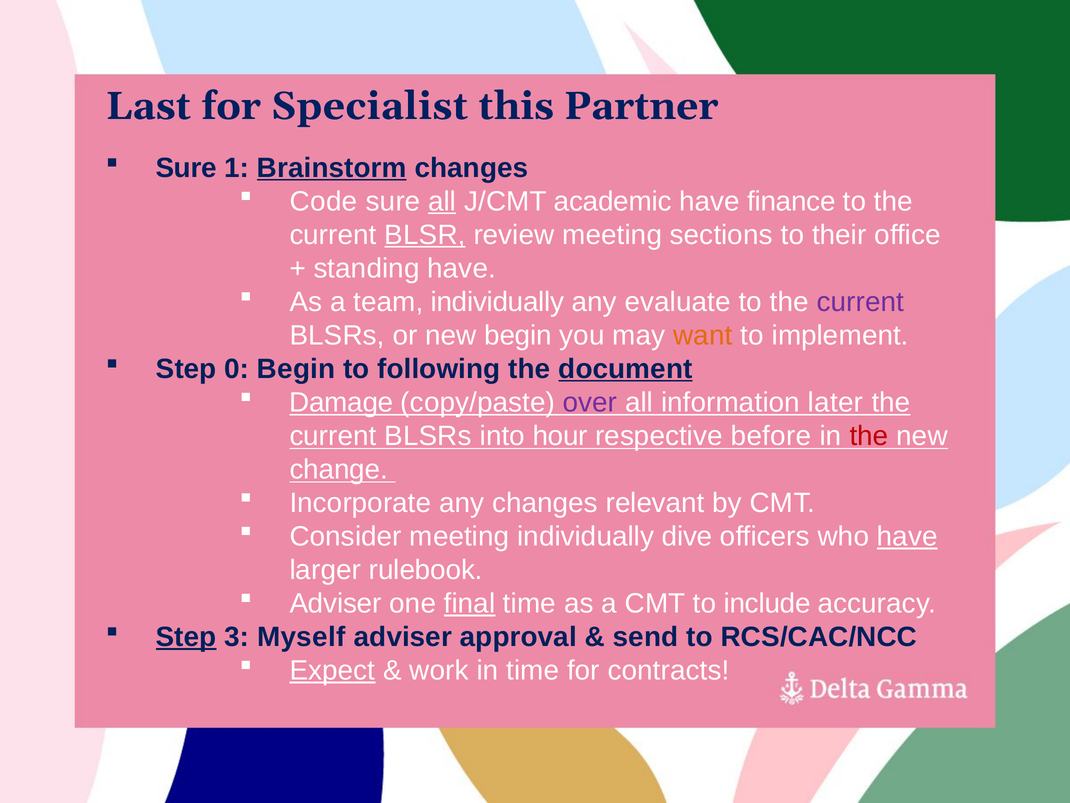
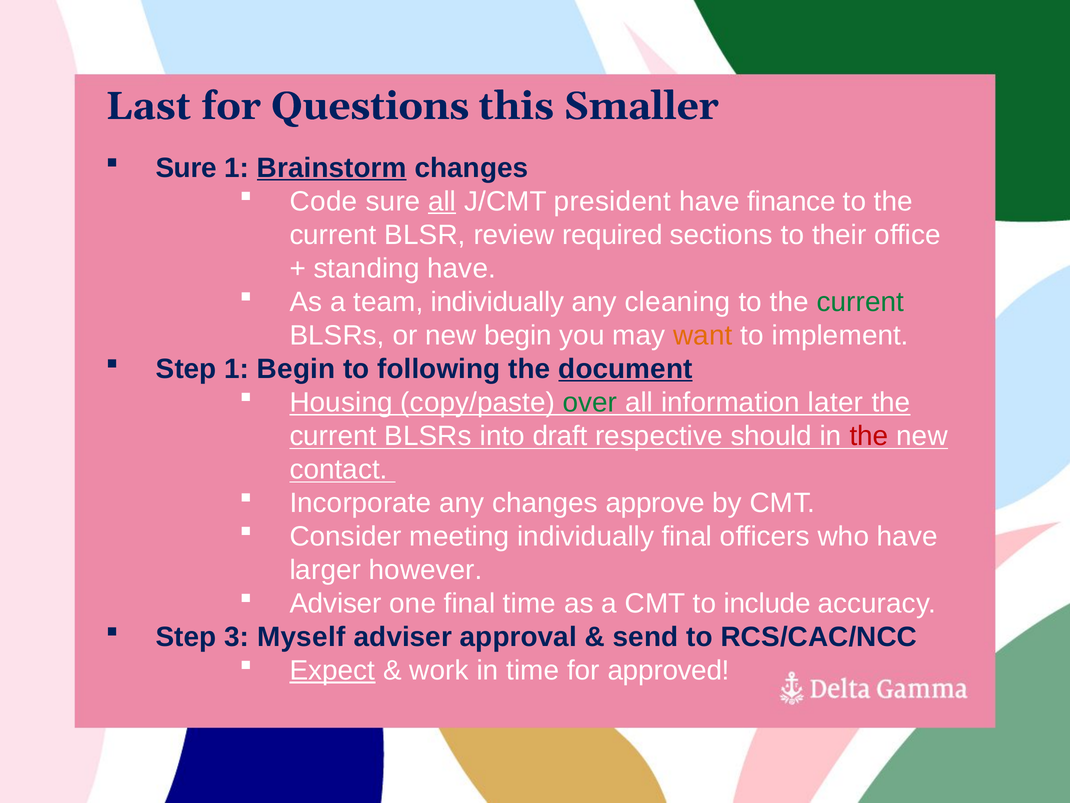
Specialist: Specialist -> Questions
Partner: Partner -> Smaller
academic: academic -> president
BLSR underline: present -> none
review meeting: meeting -> required
evaluate: evaluate -> cleaning
current at (860, 302) colour: purple -> green
Step 0: 0 -> 1
Damage: Damage -> Housing
over colour: purple -> green
hour: hour -> draft
before: before -> should
change: change -> contact
relevant: relevant -> approve
individually dive: dive -> final
have at (907, 536) underline: present -> none
rulebook: rulebook -> however
final at (470, 603) underline: present -> none
Step at (186, 637) underline: present -> none
contracts: contracts -> approved
